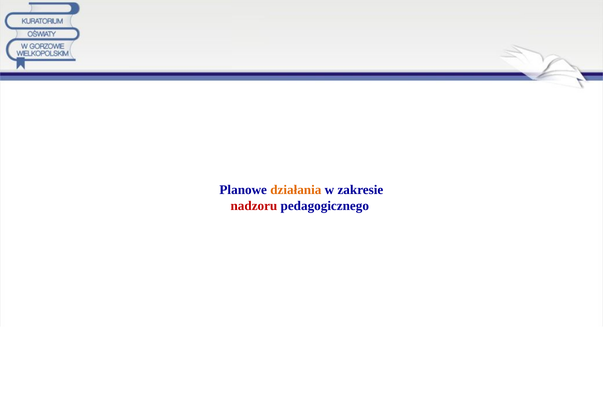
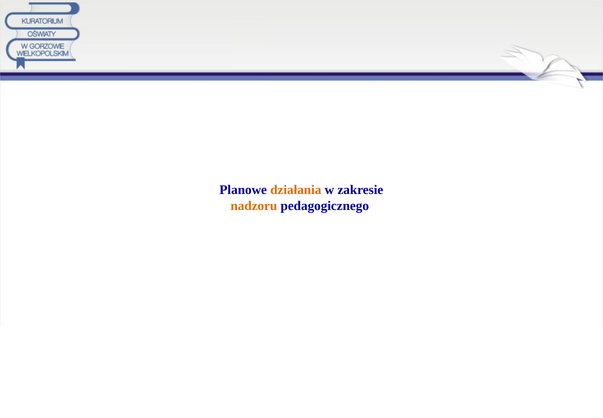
nadzoru colour: red -> orange
